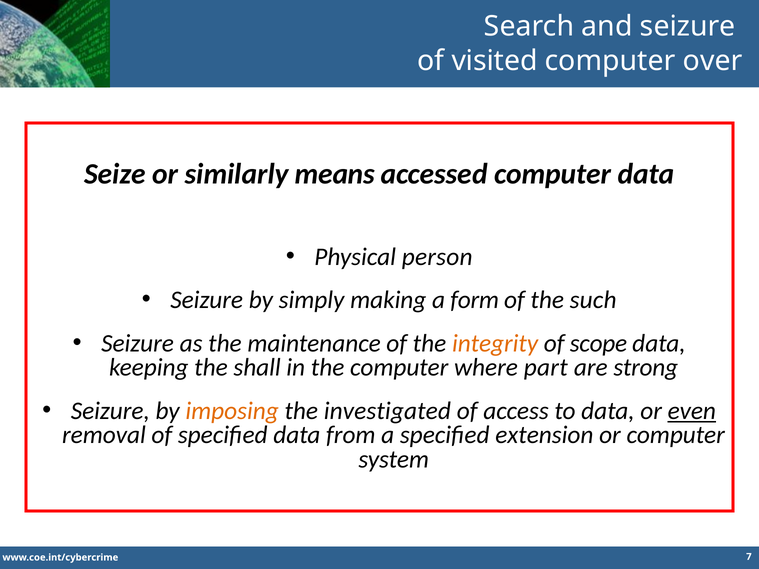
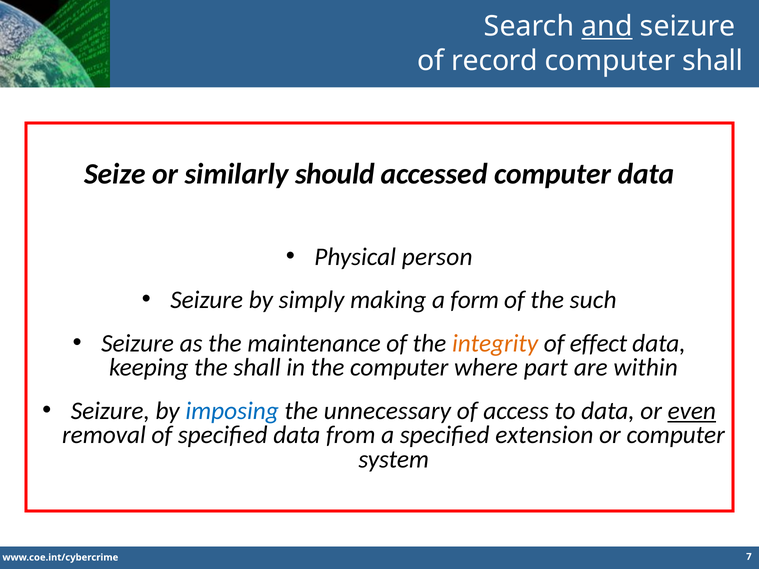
and underline: none -> present
visited: visited -> record
computer over: over -> shall
means: means -> should
scope: scope -> effect
strong: strong -> within
imposing colour: orange -> blue
investigated: investigated -> unnecessary
